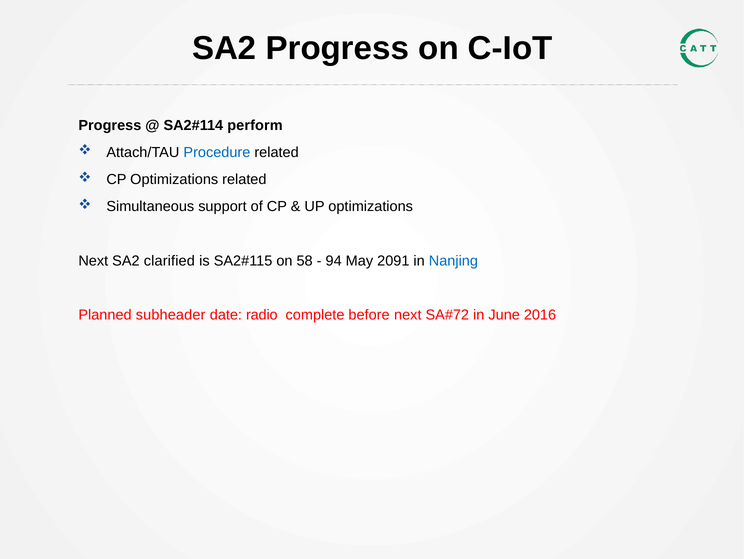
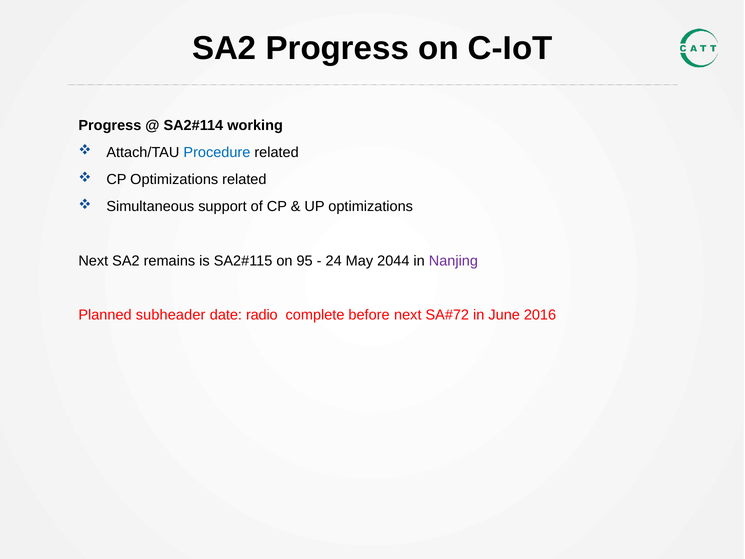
perform: perform -> working
clarified: clarified -> remains
58: 58 -> 95
94: 94 -> 24
2091: 2091 -> 2044
Nanjing colour: blue -> purple
